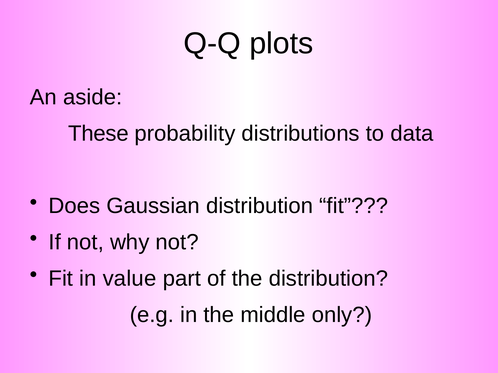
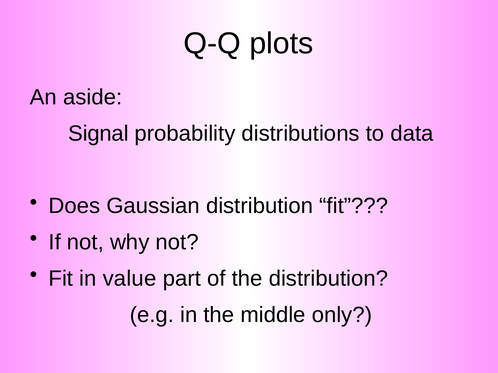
These: These -> Signal
